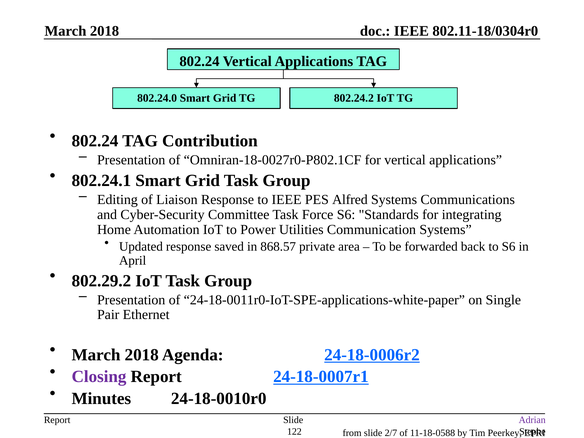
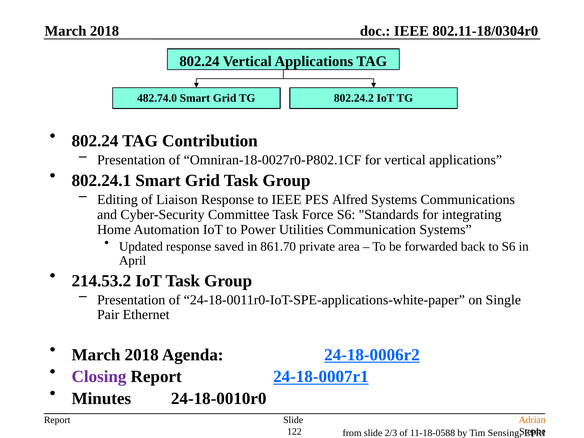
802.24.0: 802.24.0 -> 482.74.0
868.57: 868.57 -> 861.70
802.29.2: 802.29.2 -> 214.53.2
Adrian colour: purple -> orange
2/7: 2/7 -> 2/3
Peerkey: Peerkey -> Sensing
